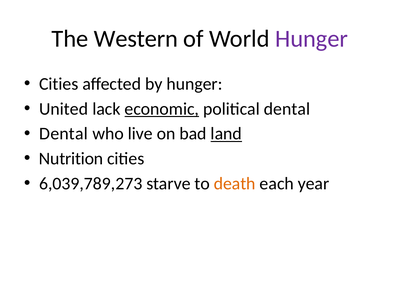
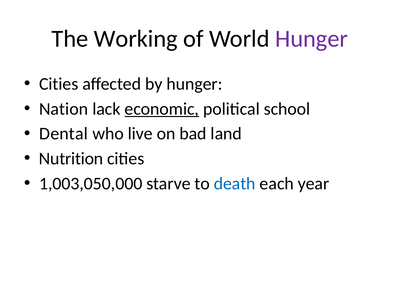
Western: Western -> Working
United: United -> Nation
political dental: dental -> school
land underline: present -> none
6,039,789,273: 6,039,789,273 -> 1,003,050,000
death colour: orange -> blue
